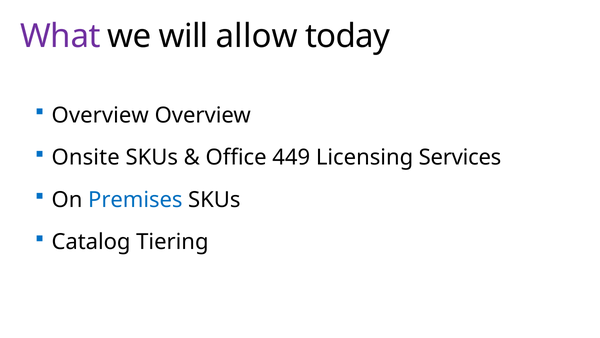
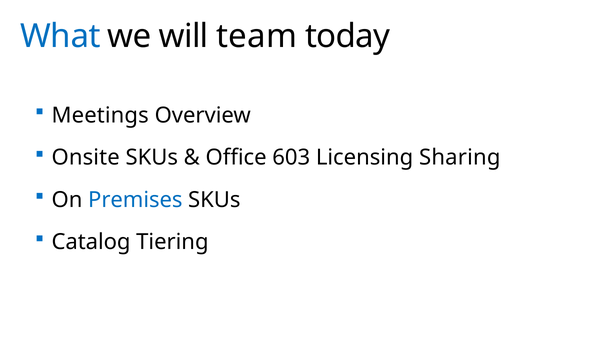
What colour: purple -> blue
allow: allow -> team
Overview at (100, 115): Overview -> Meetings
449: 449 -> 603
Services: Services -> Sharing
